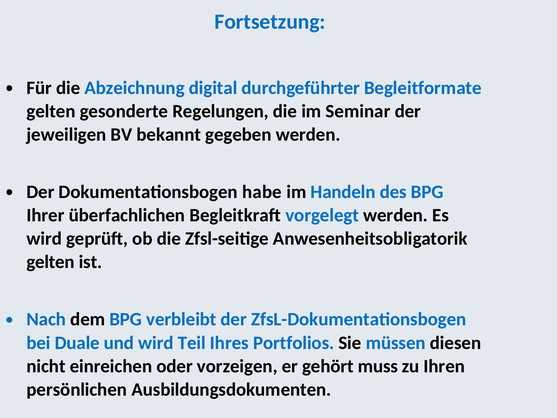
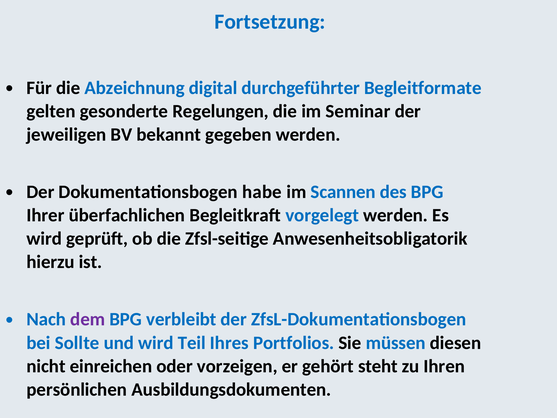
Handeln: Handeln -> Scannen
gelten at (51, 262): gelten -> hierzu
dem colour: black -> purple
Duale: Duale -> Sollte
muss: muss -> steht
